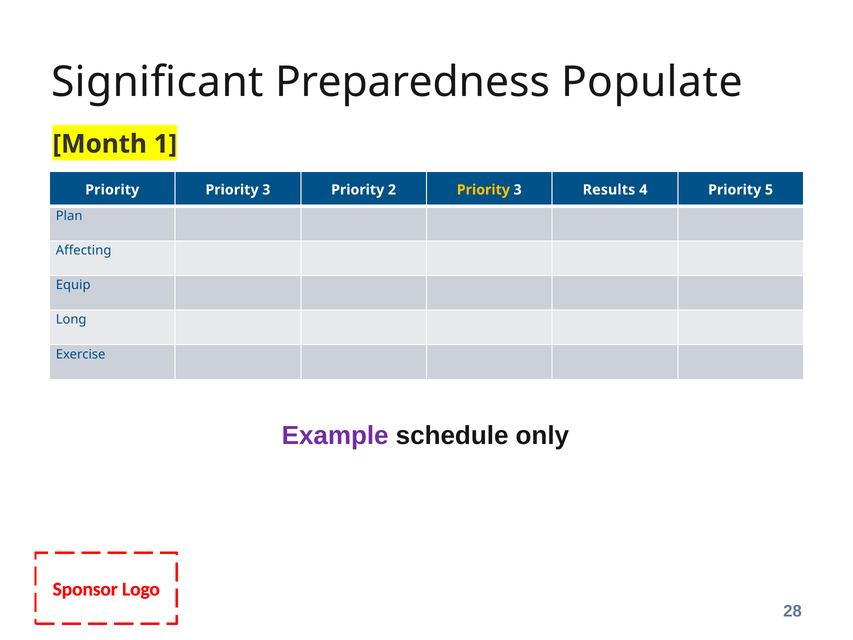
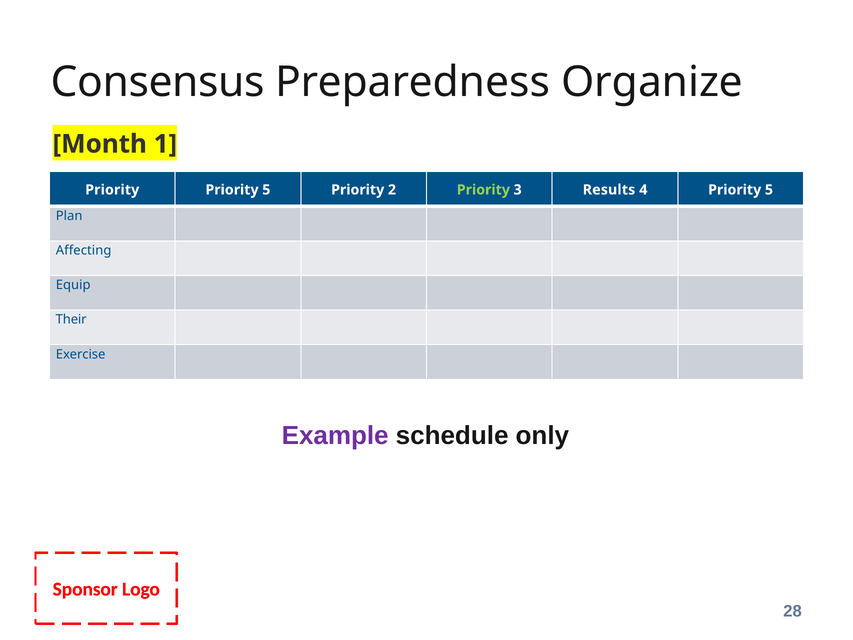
Significant: Significant -> Consensus
Populate: Populate -> Organize
3 at (266, 190): 3 -> 5
Priority at (483, 190) colour: yellow -> light green
Long: Long -> Their
